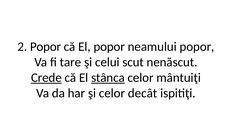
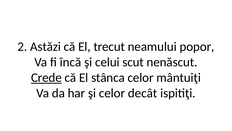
2 Popor: Popor -> Astăzi
El popor: popor -> trecut
tare: tare -> încă
stânca underline: present -> none
